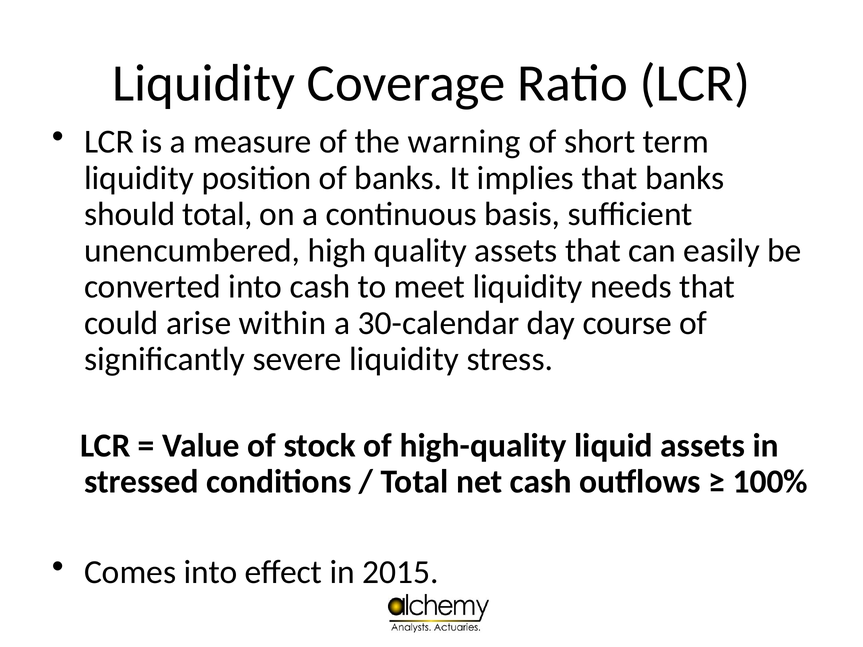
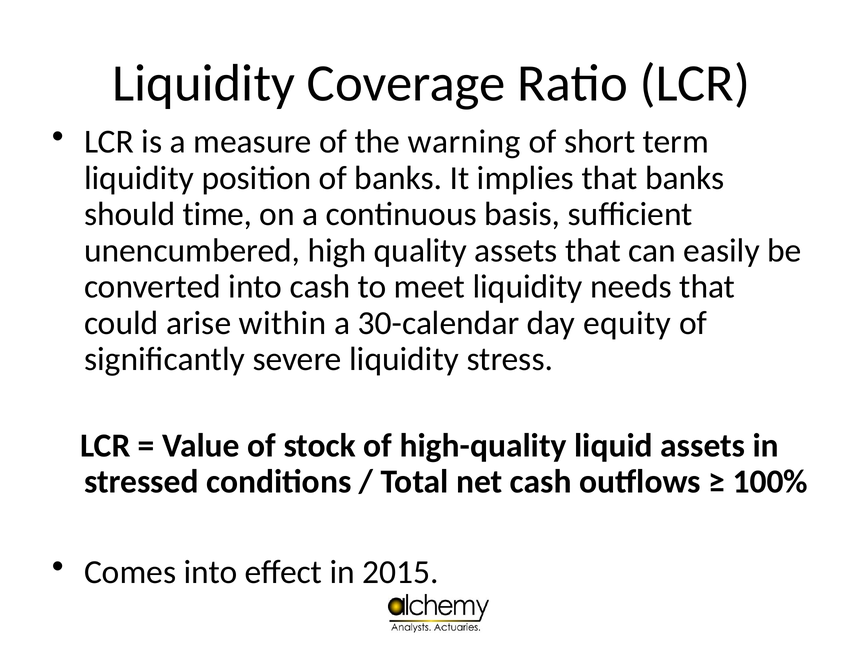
should total: total -> time
course: course -> equity
